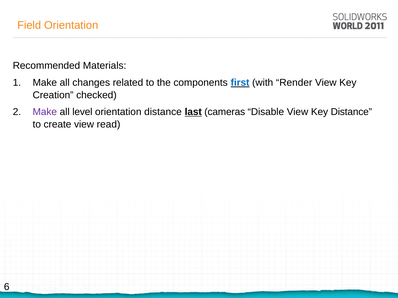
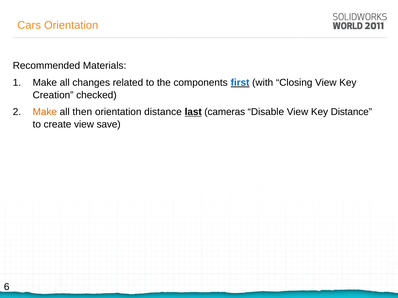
Field: Field -> Cars
Render: Render -> Closing
Make at (45, 112) colour: purple -> orange
level: level -> then
read: read -> save
